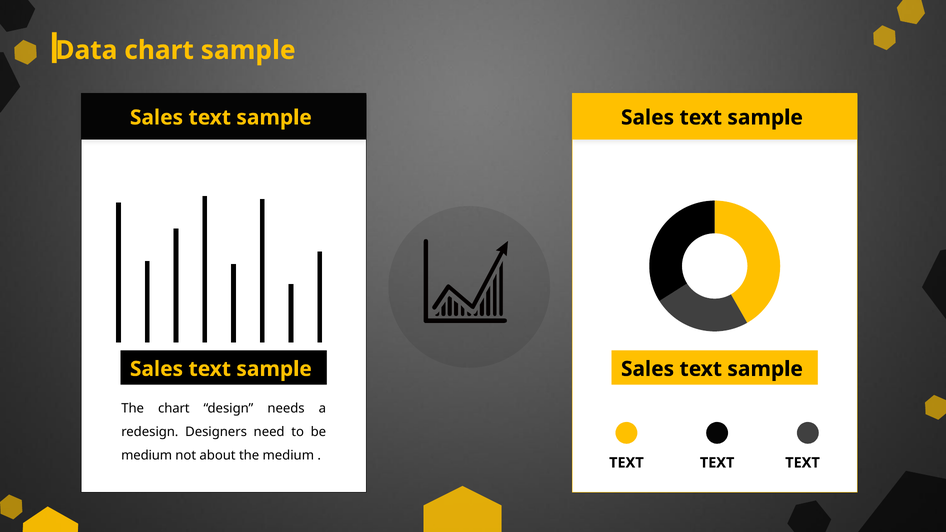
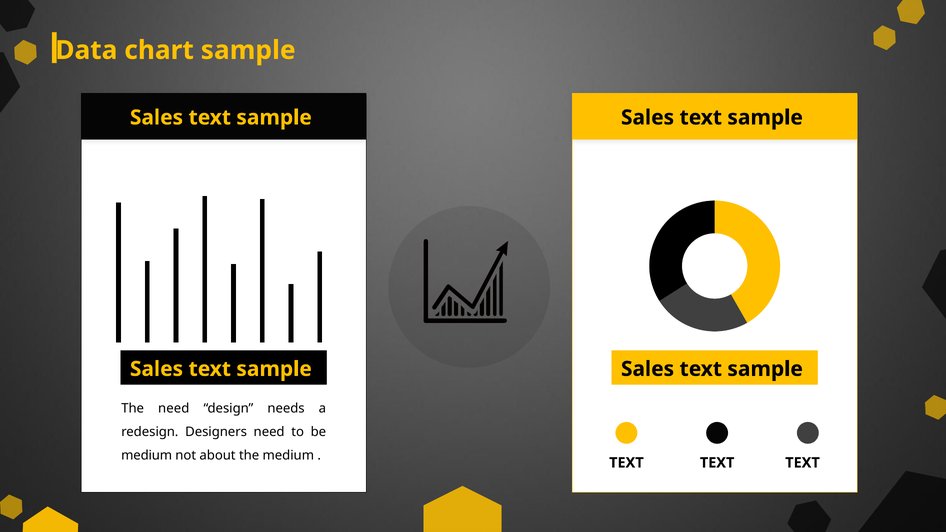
The chart: chart -> need
